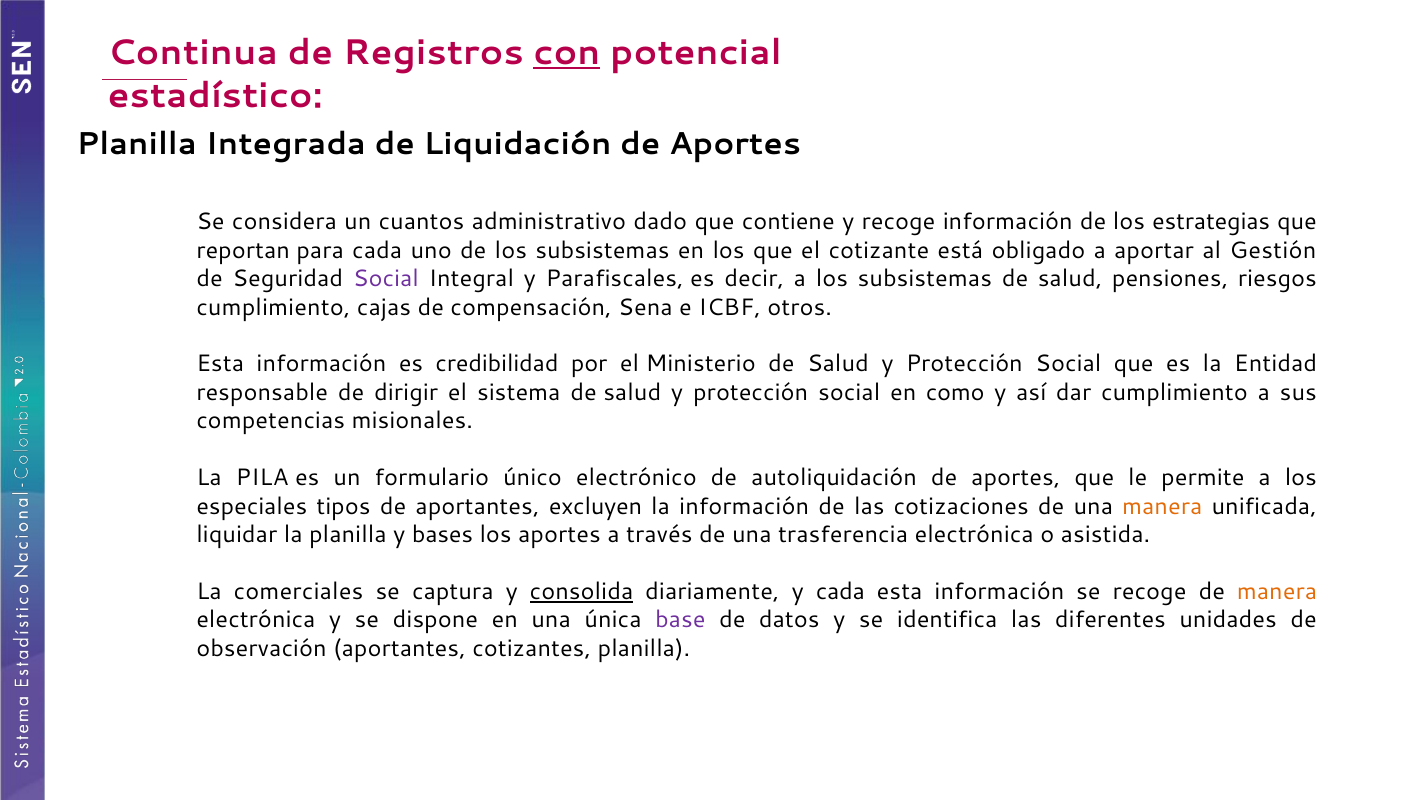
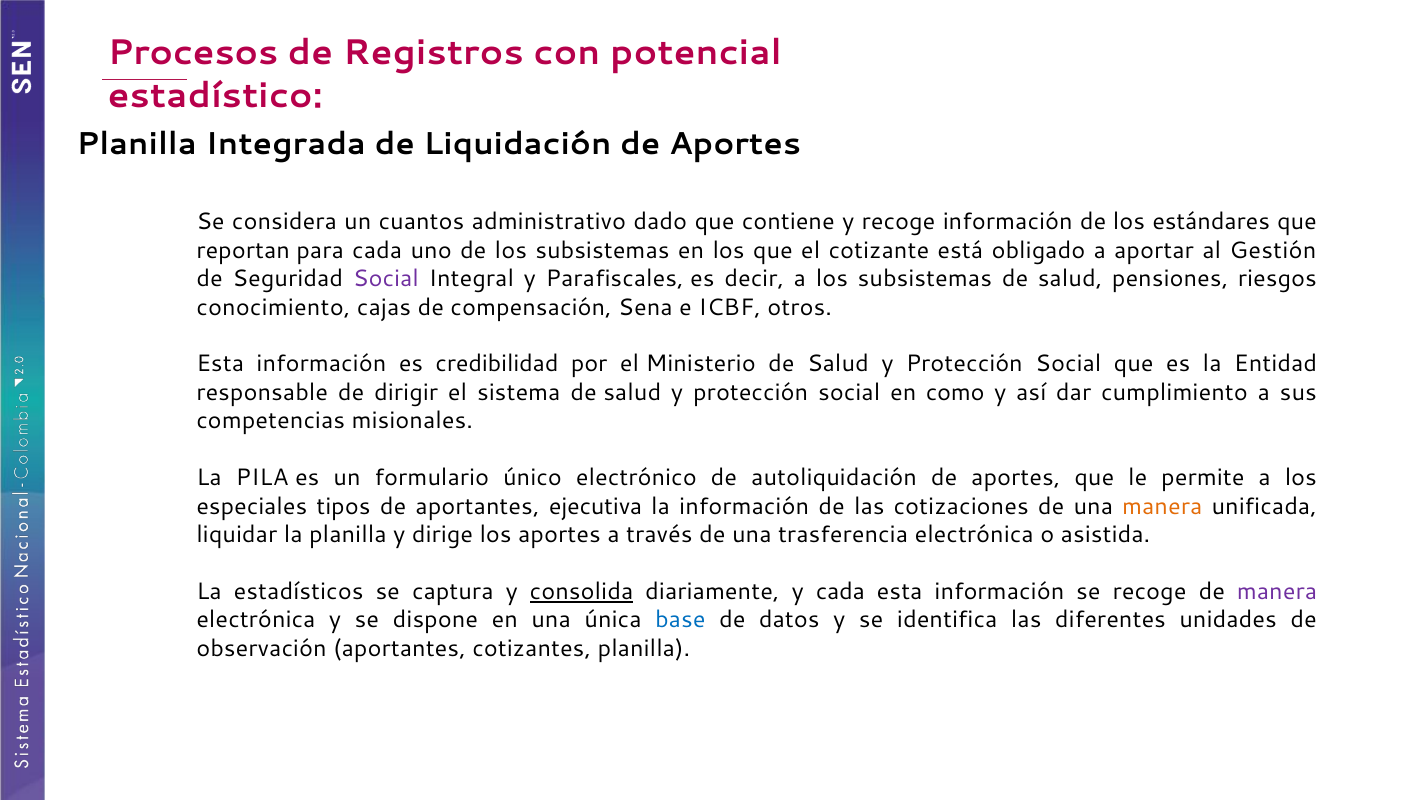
Continua: Continua -> Procesos
con underline: present -> none
estrategias: estrategias -> estándares
cumplimiento at (273, 307): cumplimiento -> conocimiento
excluyen: excluyen -> ejecutiva
bases: bases -> dirige
comerciales: comerciales -> estadísticos
manera at (1277, 592) colour: orange -> purple
base colour: purple -> blue
